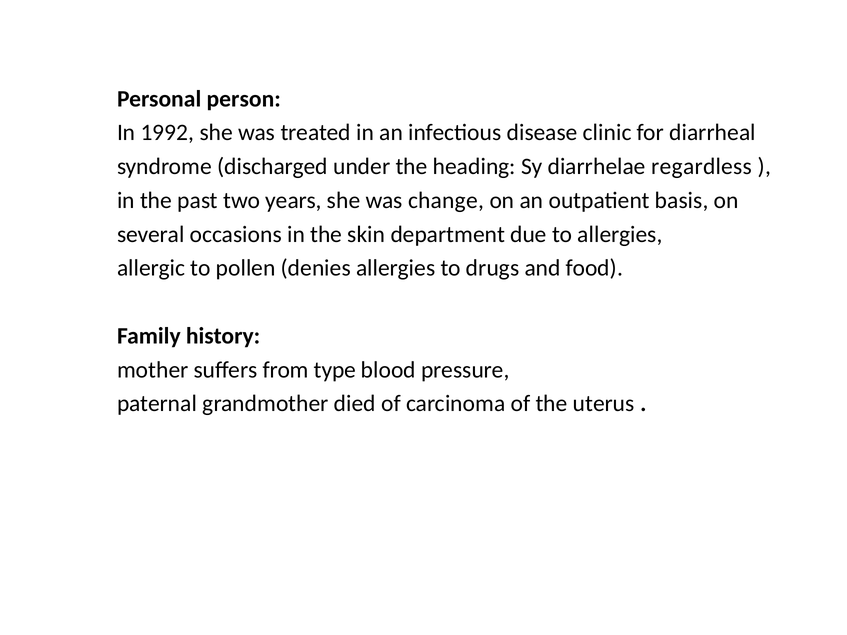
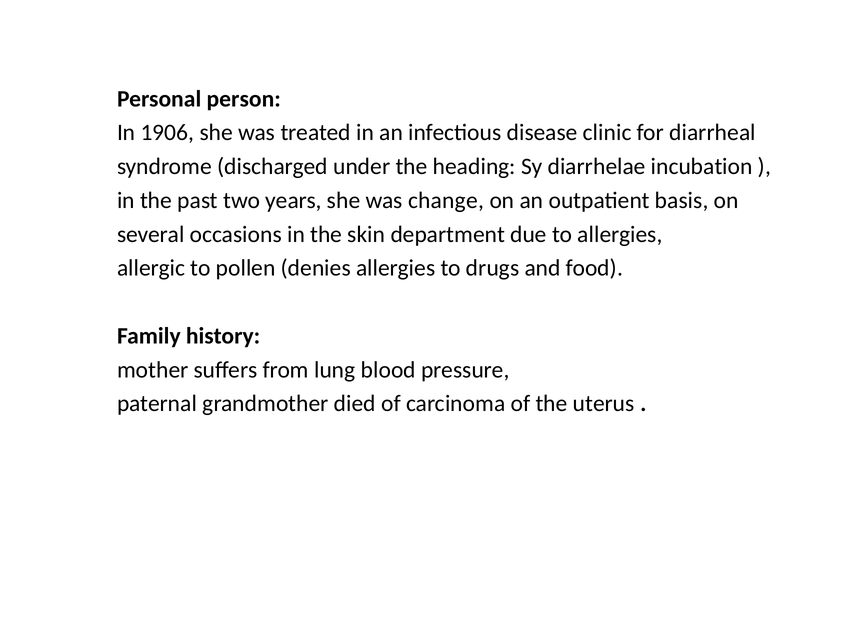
1992: 1992 -> 1906
regardless: regardless -> incubation
type: type -> lung
